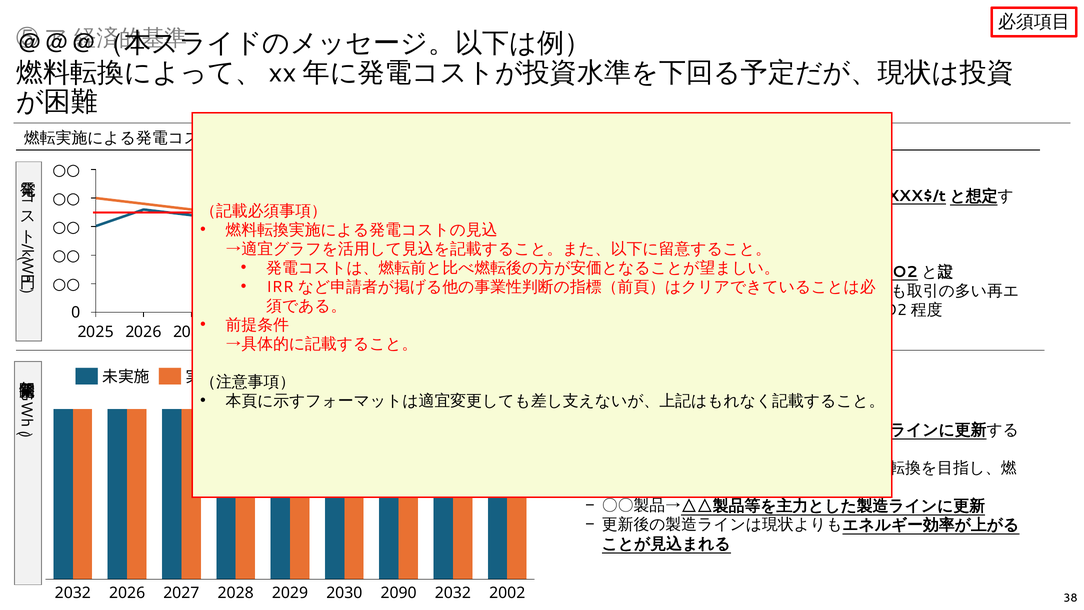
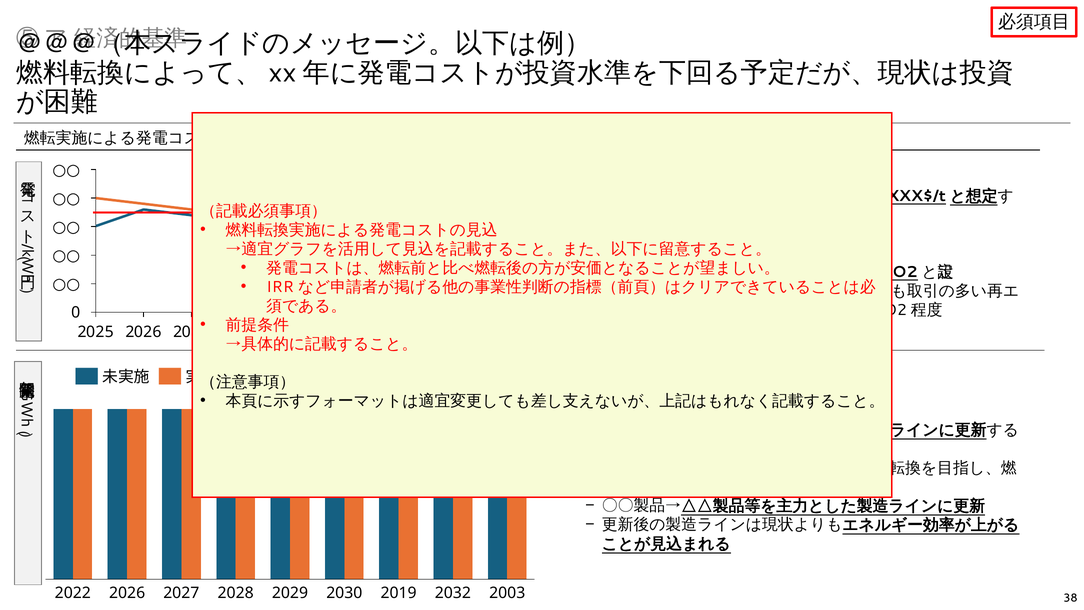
2032 at (73, 593): 2032 -> 2022
2090: 2090 -> 2019
2002: 2002 -> 2003
